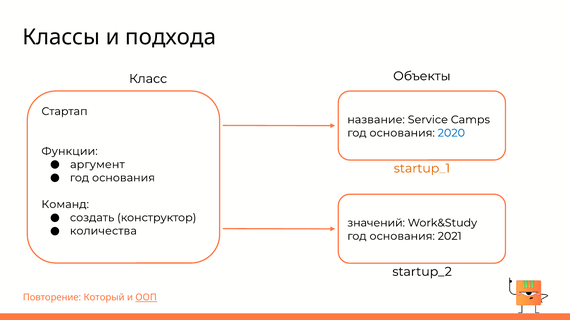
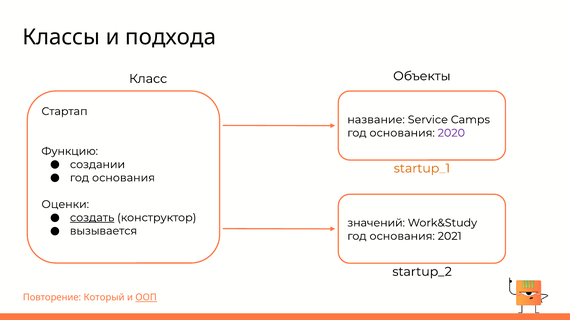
2020 colour: blue -> purple
Функции: Функции -> Функцию
аргумент: аргумент -> создании
Команд: Команд -> Оценки
создать underline: none -> present
количества: количества -> вызывается
